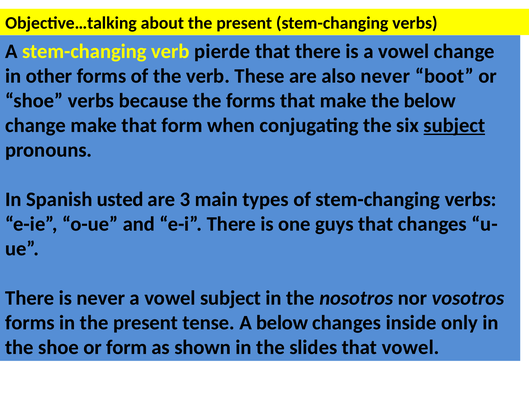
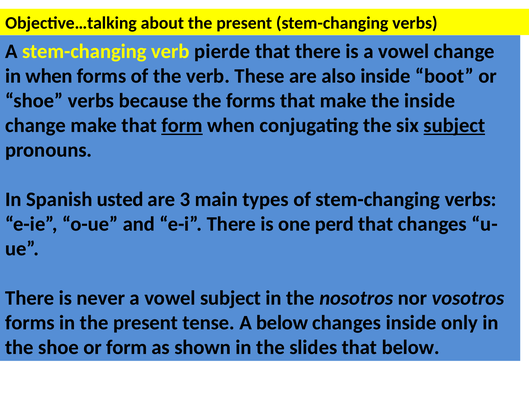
in other: other -> when
also never: never -> inside
the below: below -> inside
form at (182, 126) underline: none -> present
guys: guys -> perd
that vowel: vowel -> below
